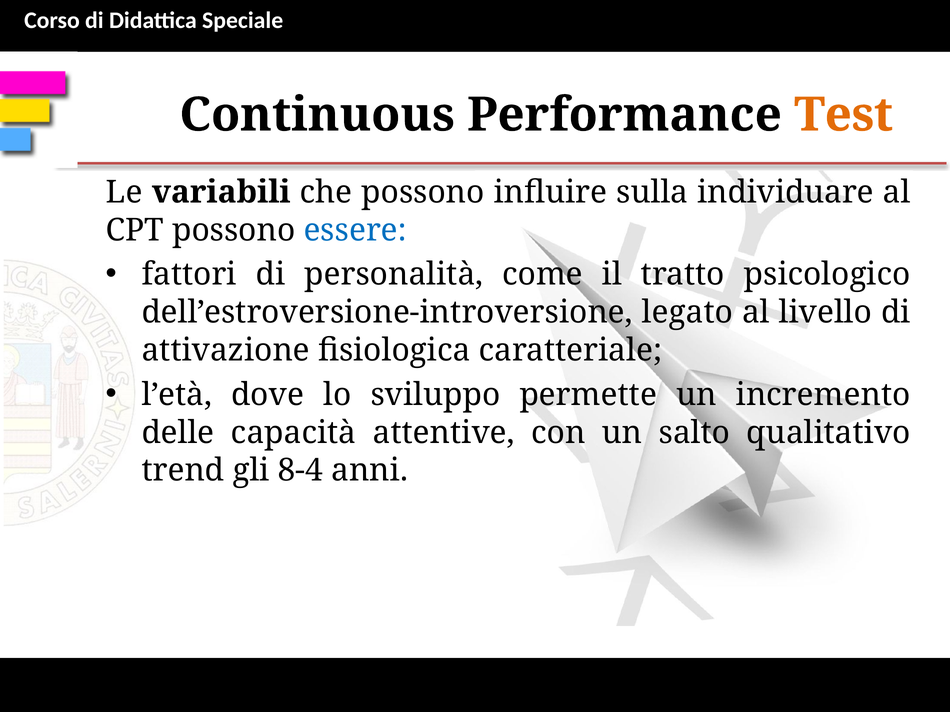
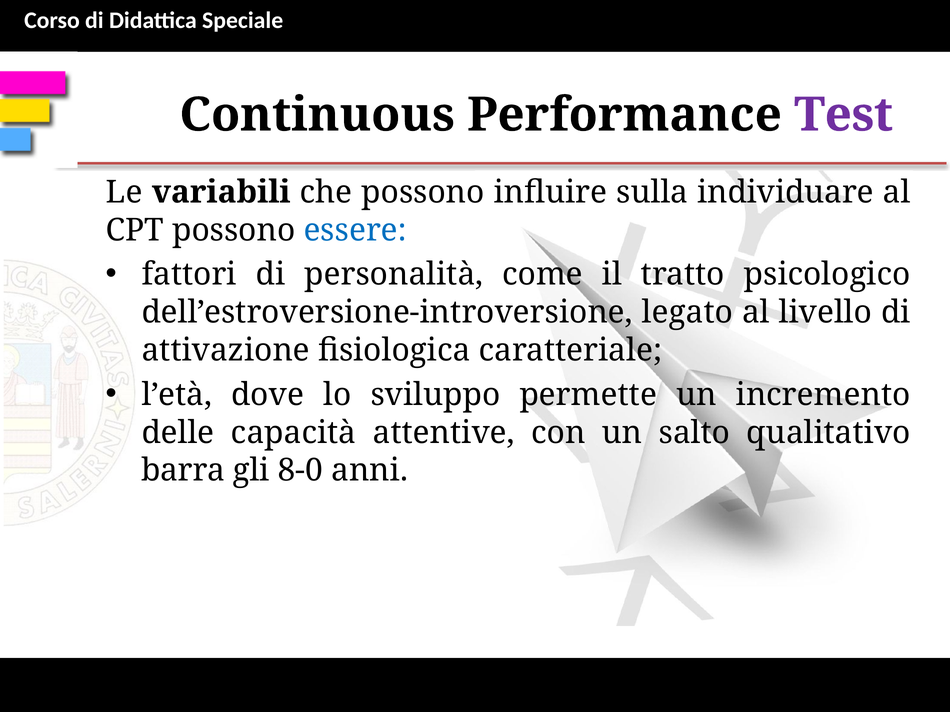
Test colour: orange -> purple
trend: trend -> barra
8-4: 8-4 -> 8-0
